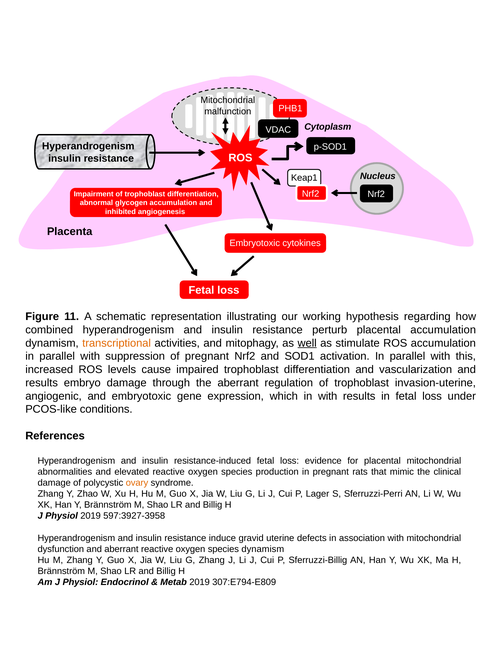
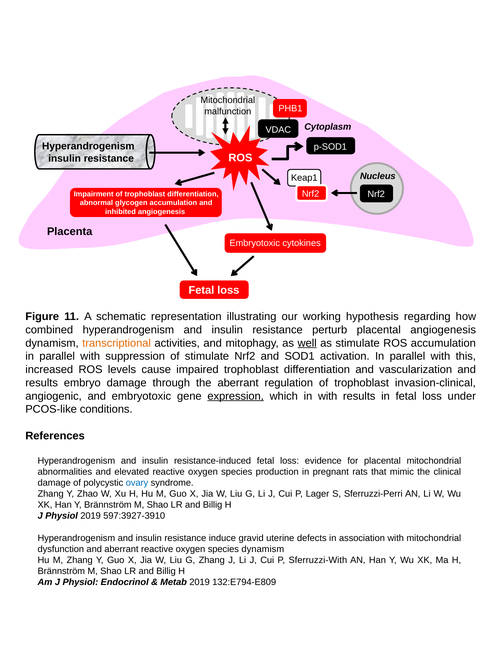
placental accumulation: accumulation -> angiogenesis
of pregnant: pregnant -> stimulate
invasion-uterine: invasion-uterine -> invasion-clinical
expression underline: none -> present
ovary colour: orange -> blue
597:3927-3958: 597:3927-3958 -> 597:3927-3910
Sferruzzi-Billig: Sferruzzi-Billig -> Sferruzzi-With
307:E794-E809: 307:E794-E809 -> 132:E794-E809
